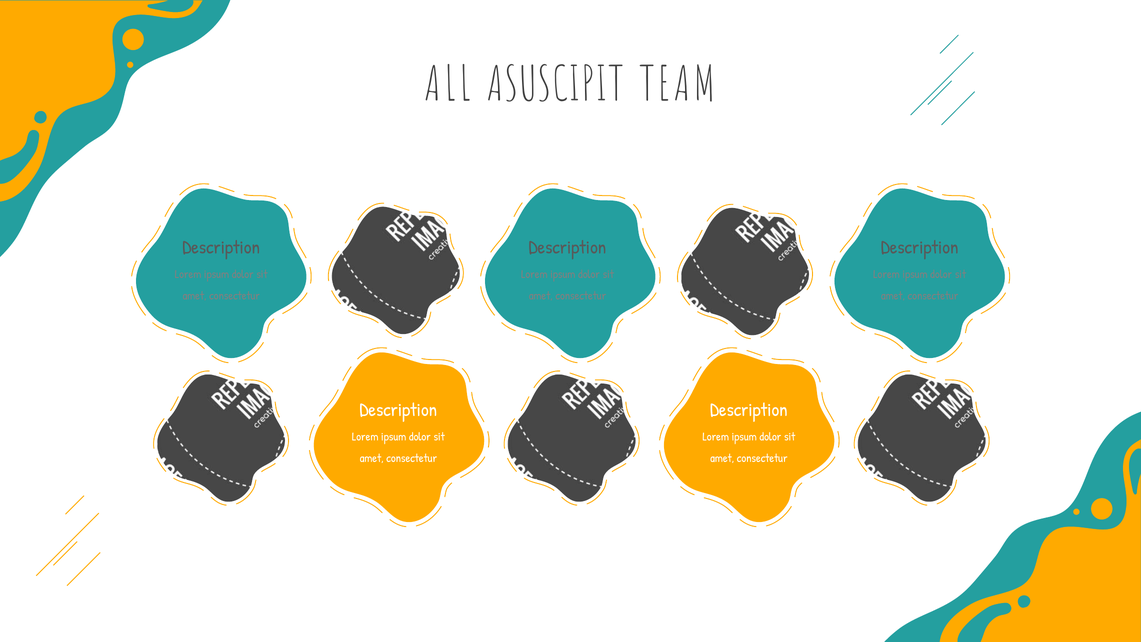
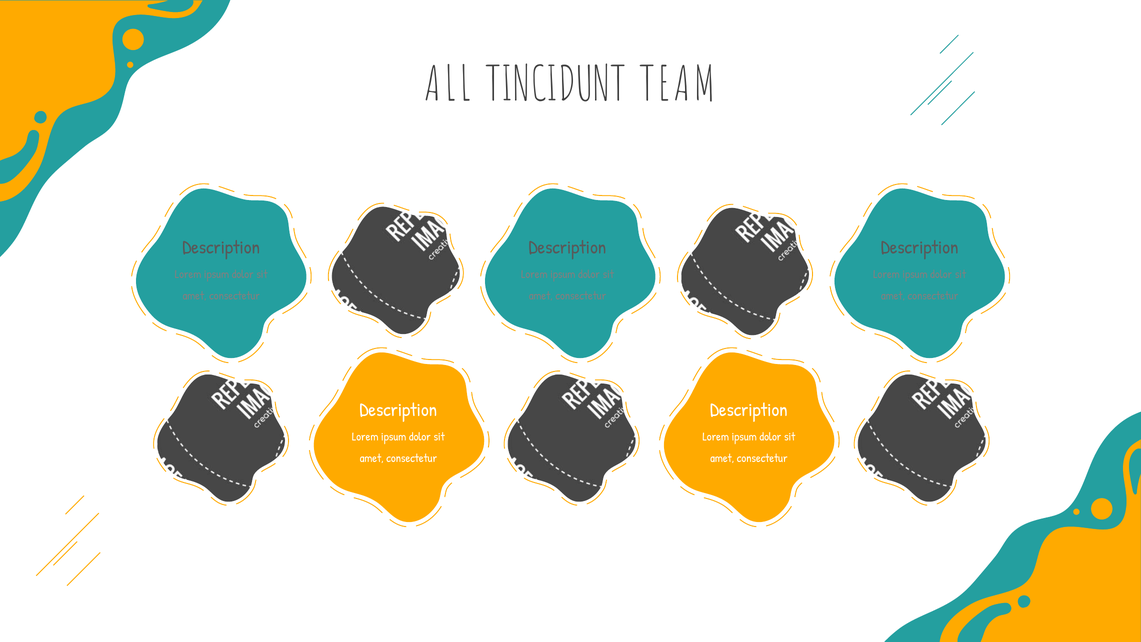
ASUSCIPIT: ASUSCIPIT -> TINCIDUNT
